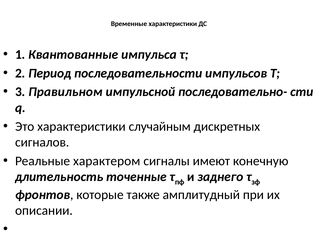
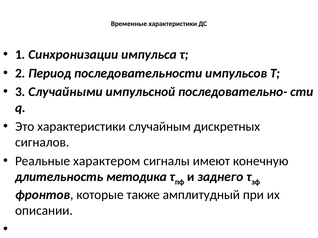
Квантованные: Квантованные -> Синхронизации
Правильном: Правильном -> Случайными
точенные: точенные -> методика
